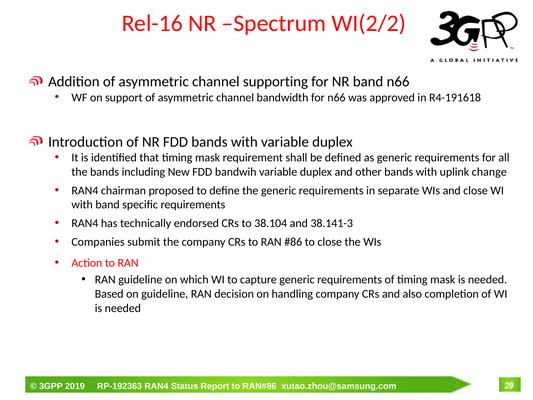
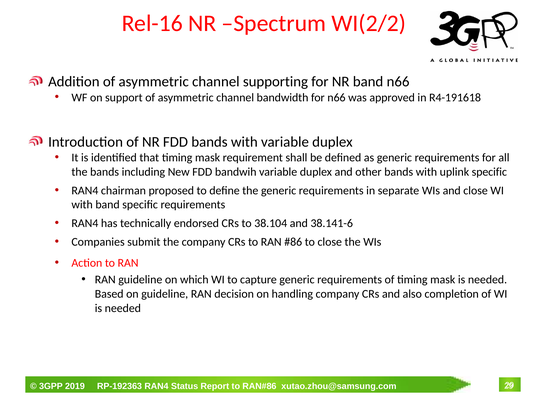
uplink change: change -> specific
38.141-3: 38.141-3 -> 38.141-6
